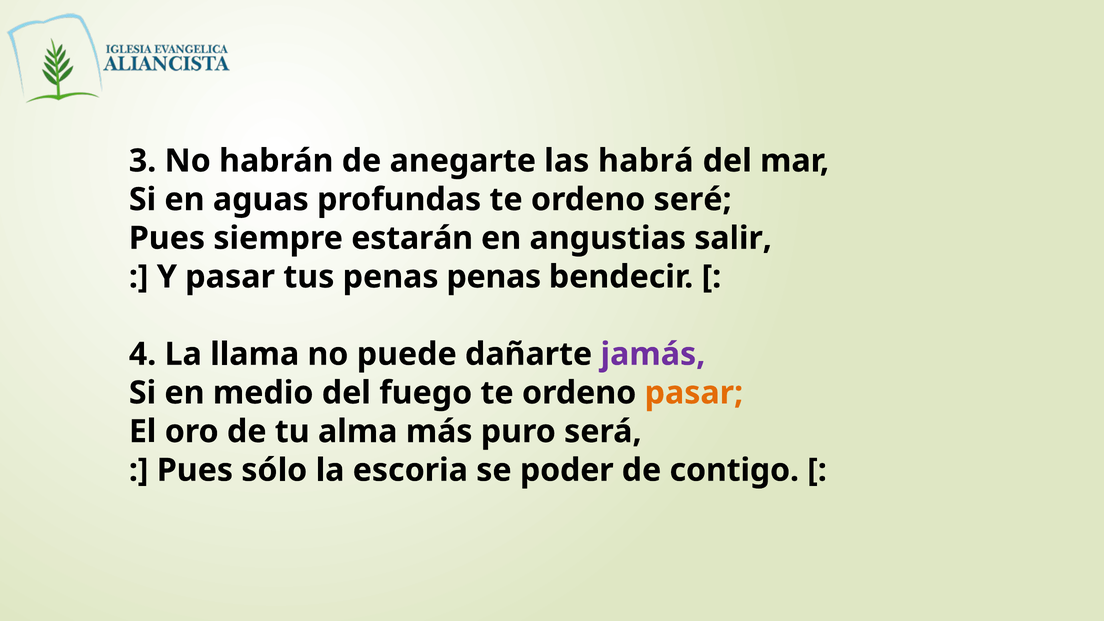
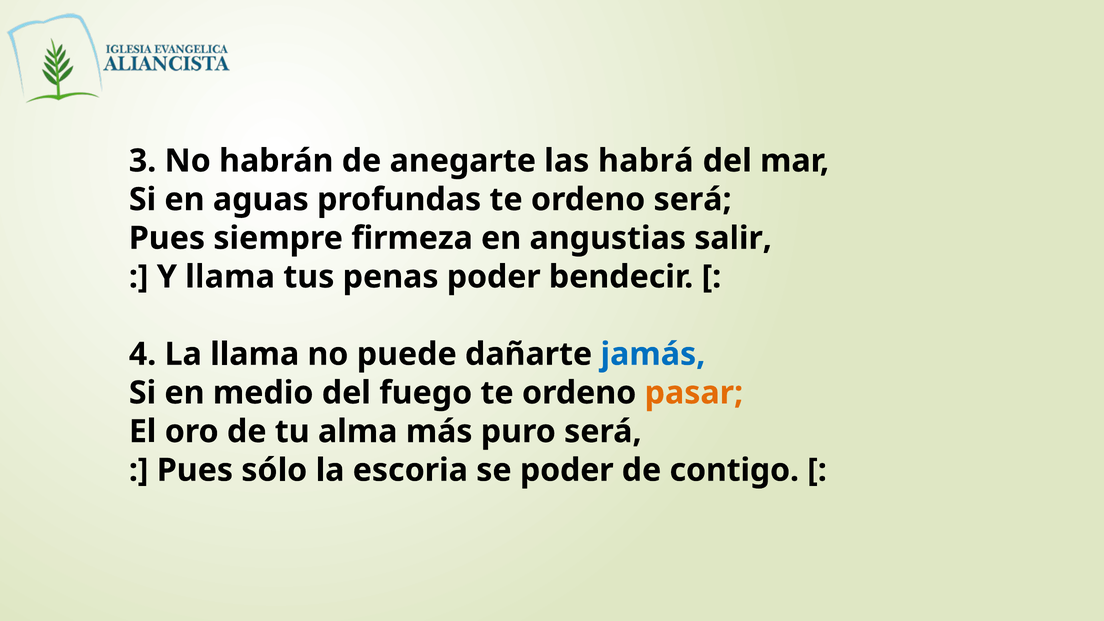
ordeno seré: seré -> será
estarán: estarán -> firmeza
Y pasar: pasar -> llama
penas penas: penas -> poder
jamás colour: purple -> blue
